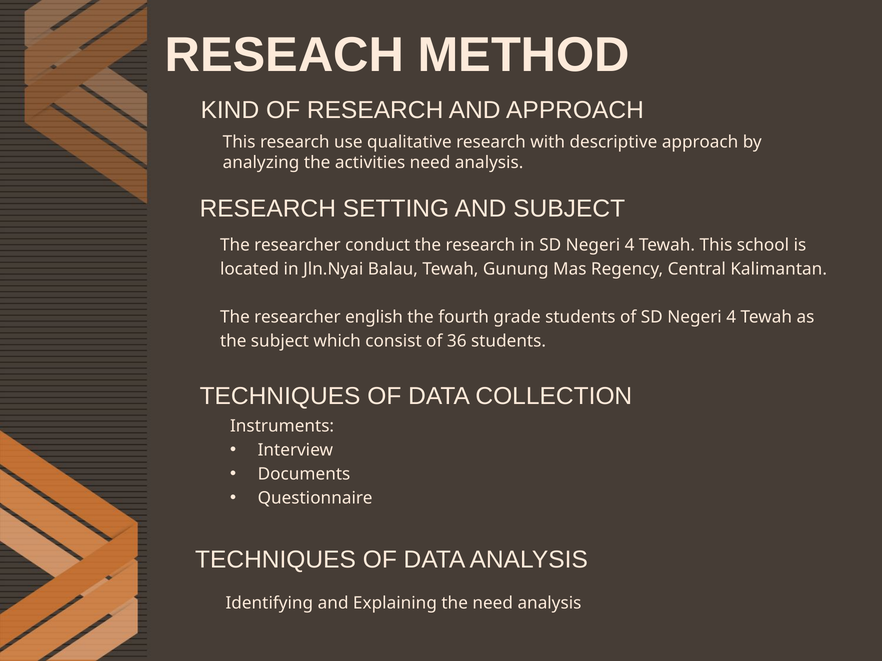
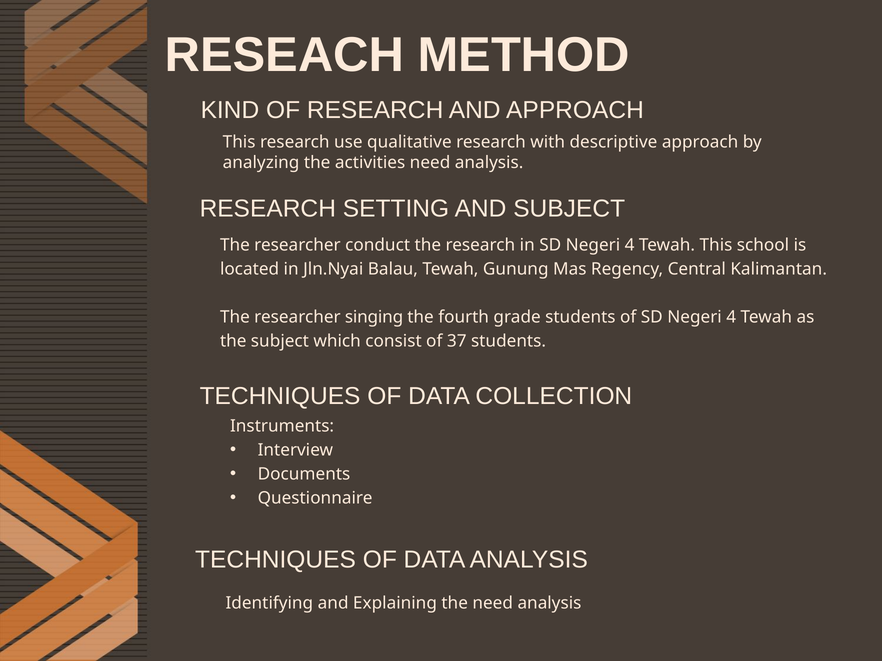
english: english -> singing
36: 36 -> 37
